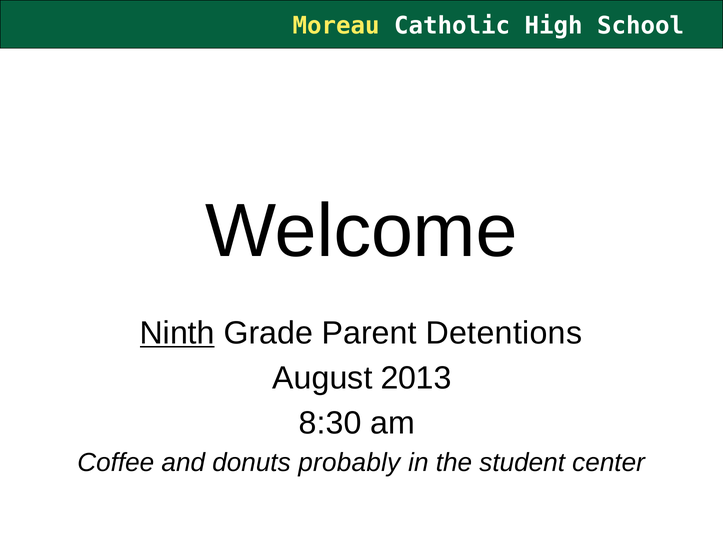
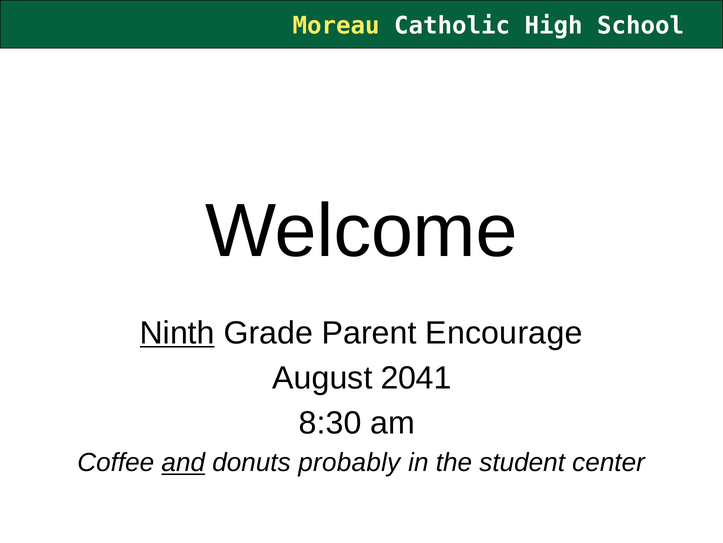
Detentions: Detentions -> Encourage
2013: 2013 -> 2041
and underline: none -> present
